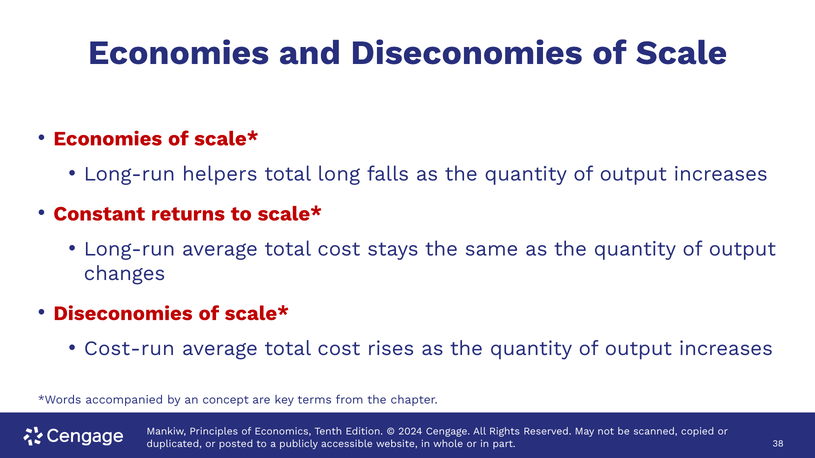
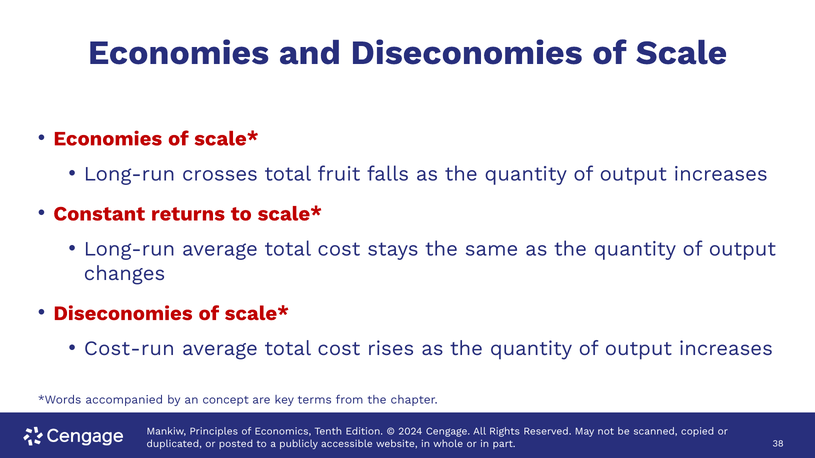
helpers: helpers -> crosses
long: long -> fruit
